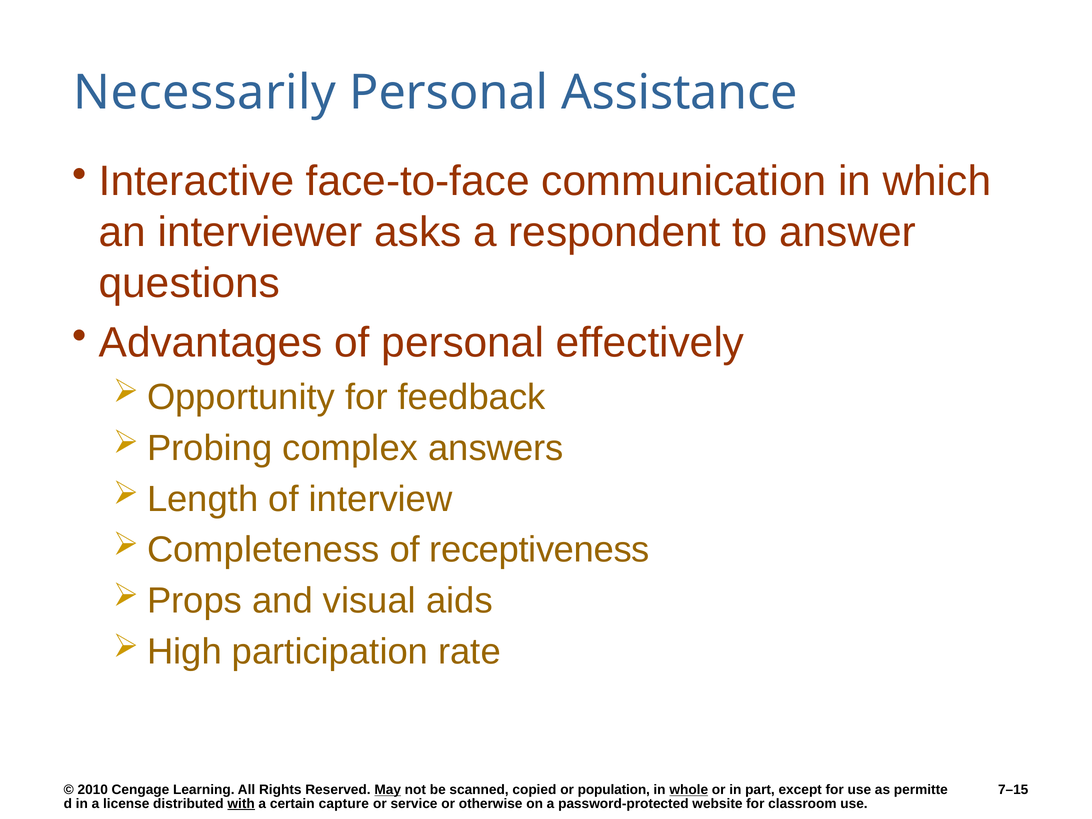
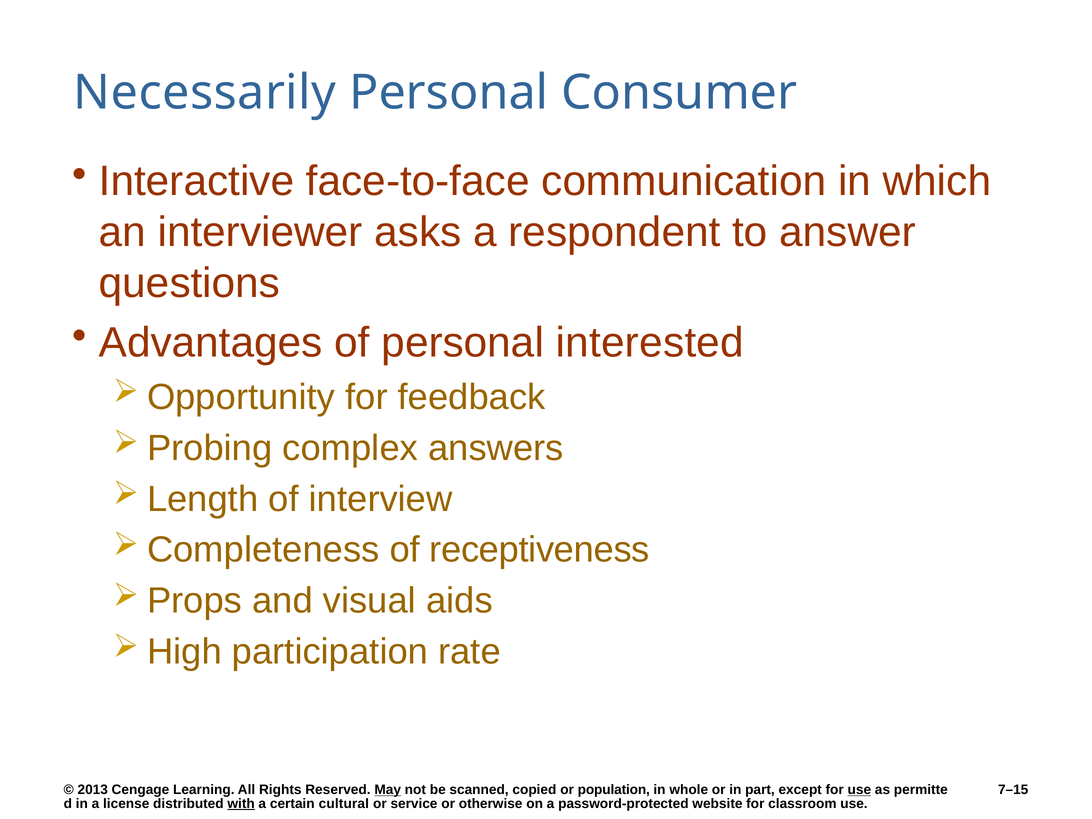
Assistance: Assistance -> Consumer
effectively: effectively -> interested
2010: 2010 -> 2013
whole underline: present -> none
use at (859, 790) underline: none -> present
capture: capture -> cultural
